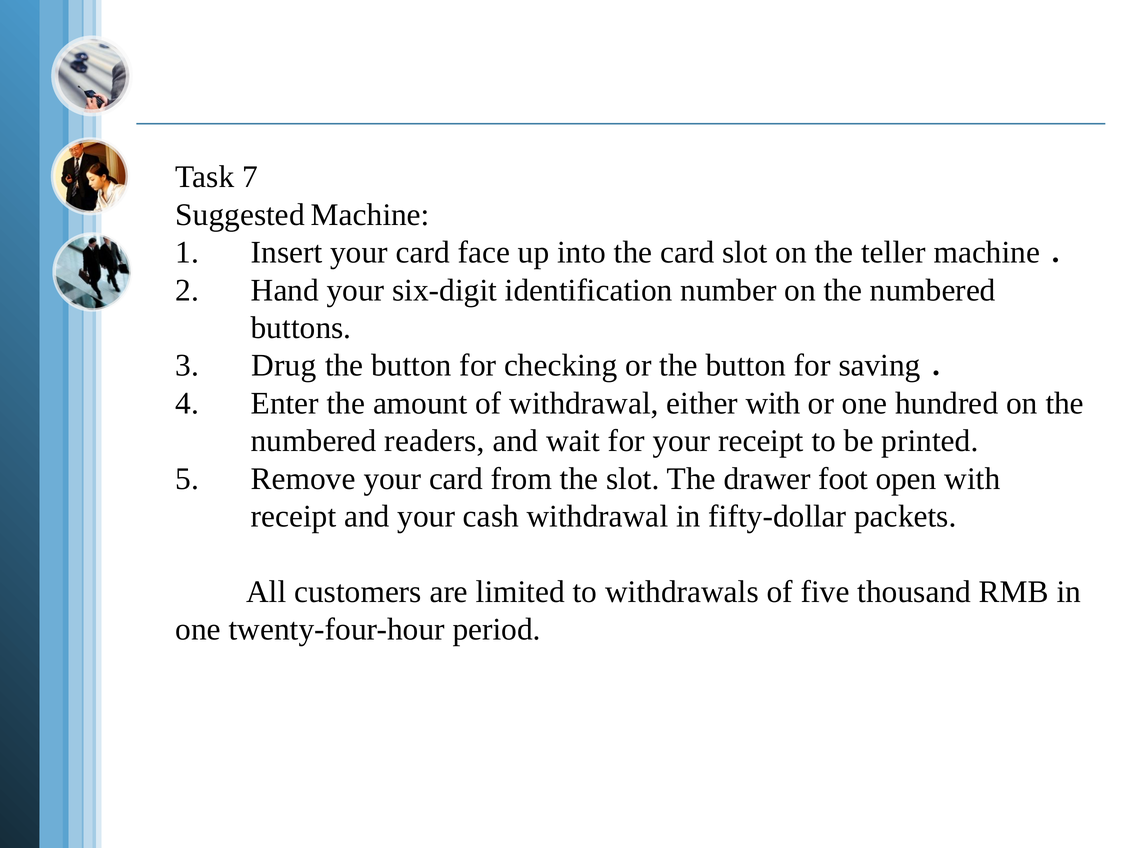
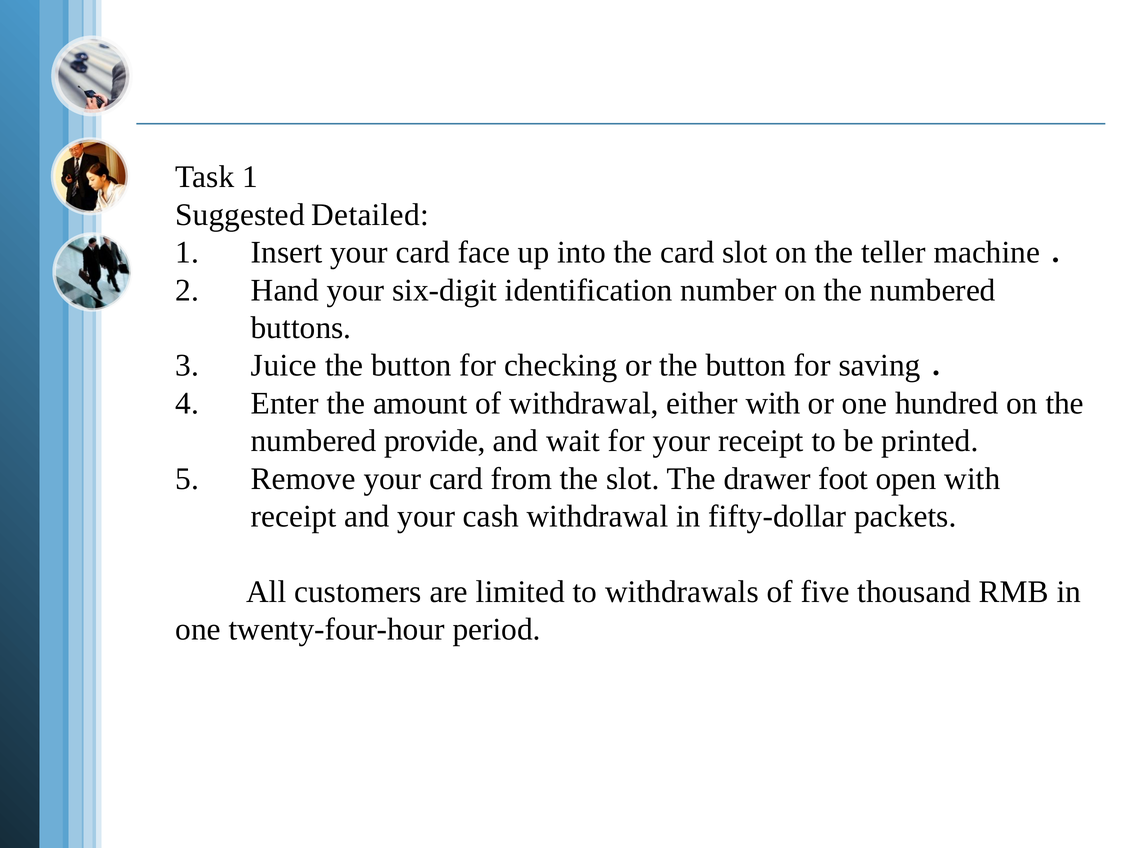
Task 7: 7 -> 1
Suggested Machine: Machine -> Detailed
Drug: Drug -> Juice
readers: readers -> provide
